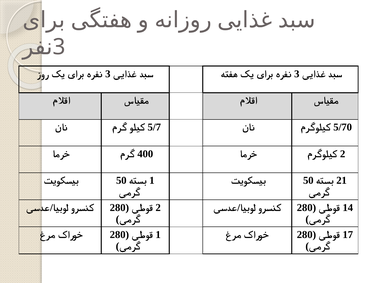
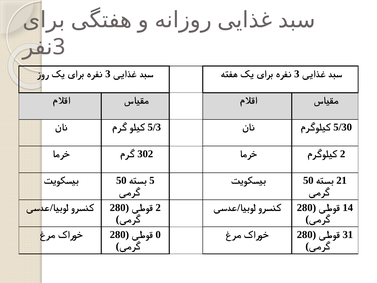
5/7: 5/7 -> 5/3
5/70: 5/70 -> 5/30
400: 400 -> 302
1 at (152, 180): 1 -> 5
1 at (158, 234): 1 -> 0
17: 17 -> 31
